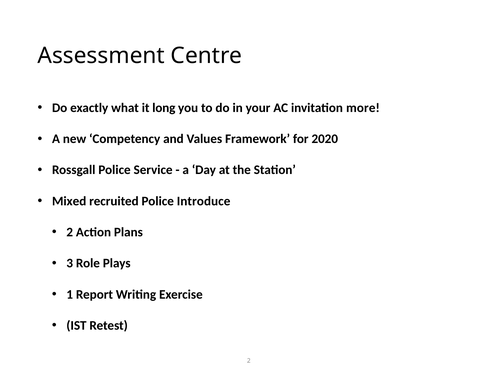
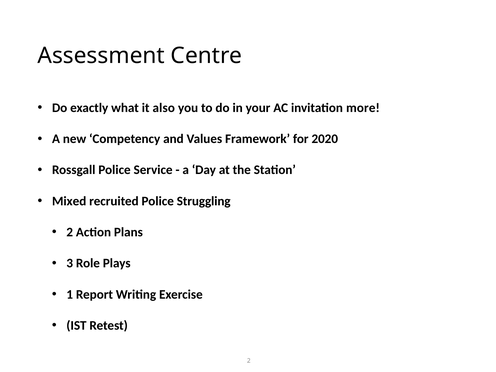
long: long -> also
Introduce: Introduce -> Struggling
